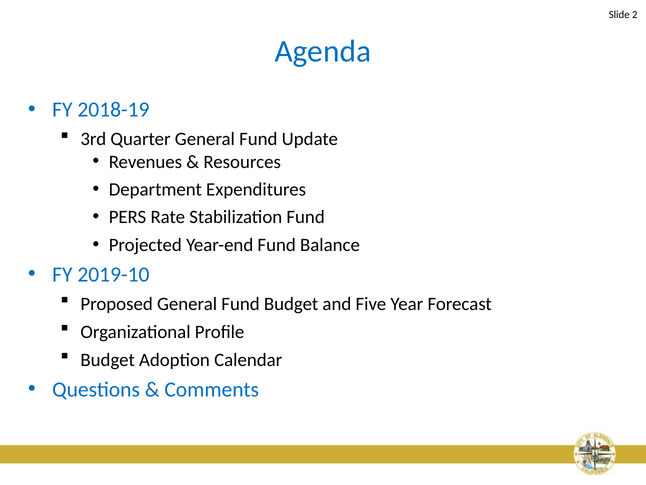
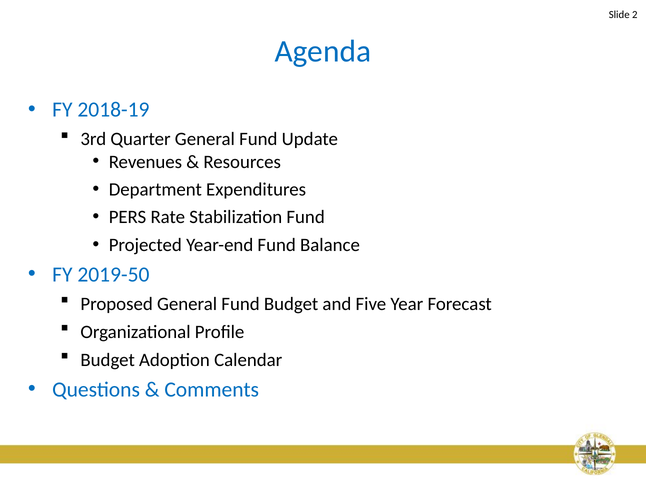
2019-10: 2019-10 -> 2019-50
